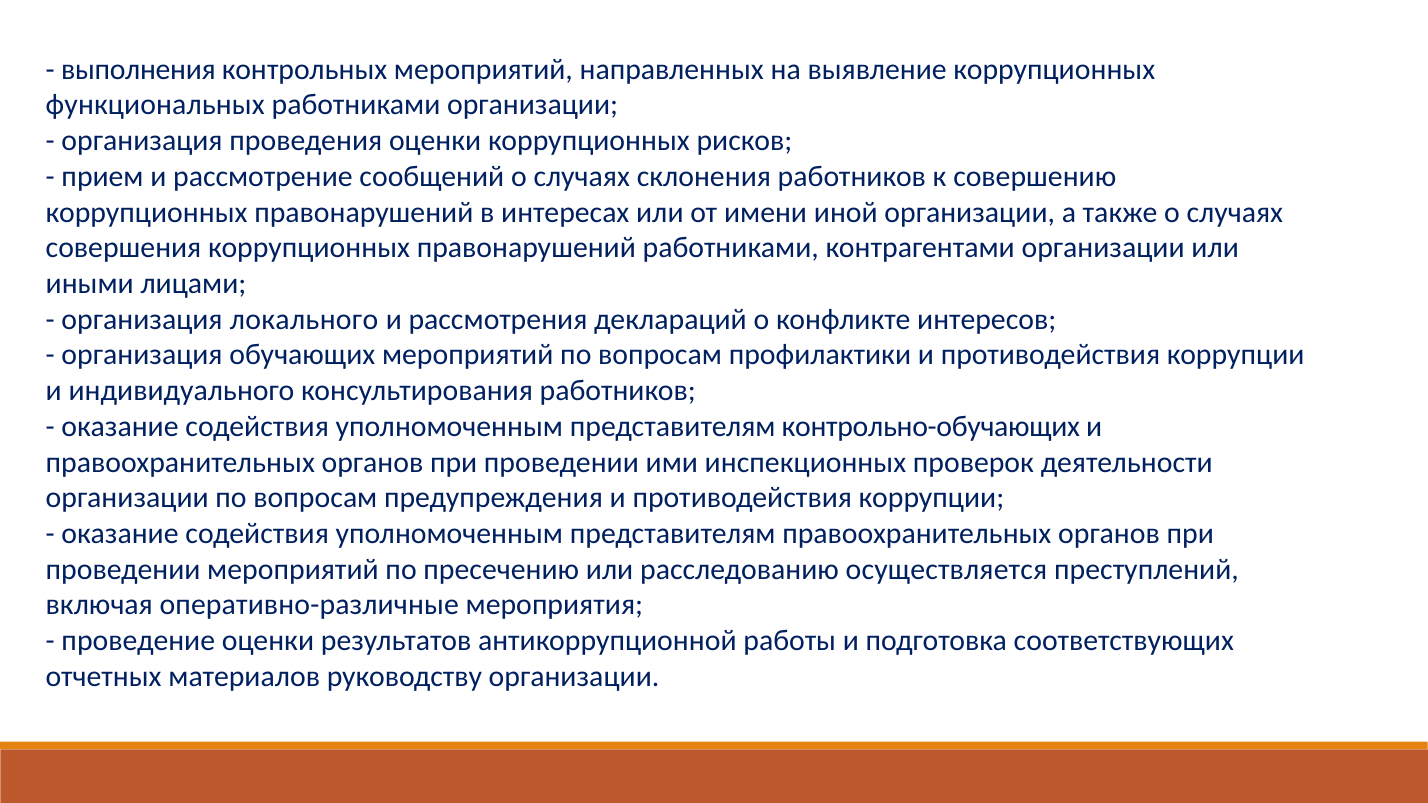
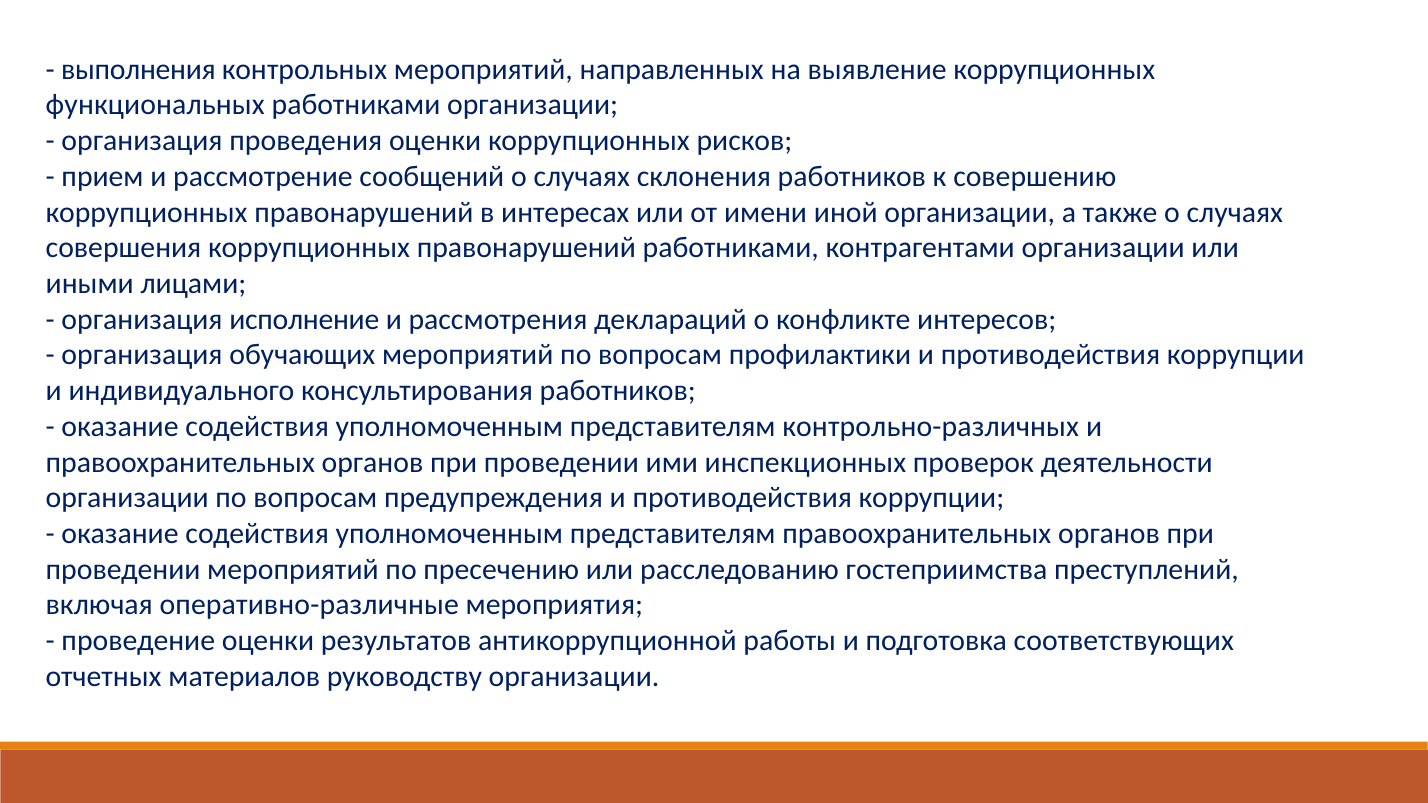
локального: локального -> исполнение
контрольно-обучающих: контрольно-обучающих -> контрольно-различных
осуществляется: осуществляется -> гостеприимства
